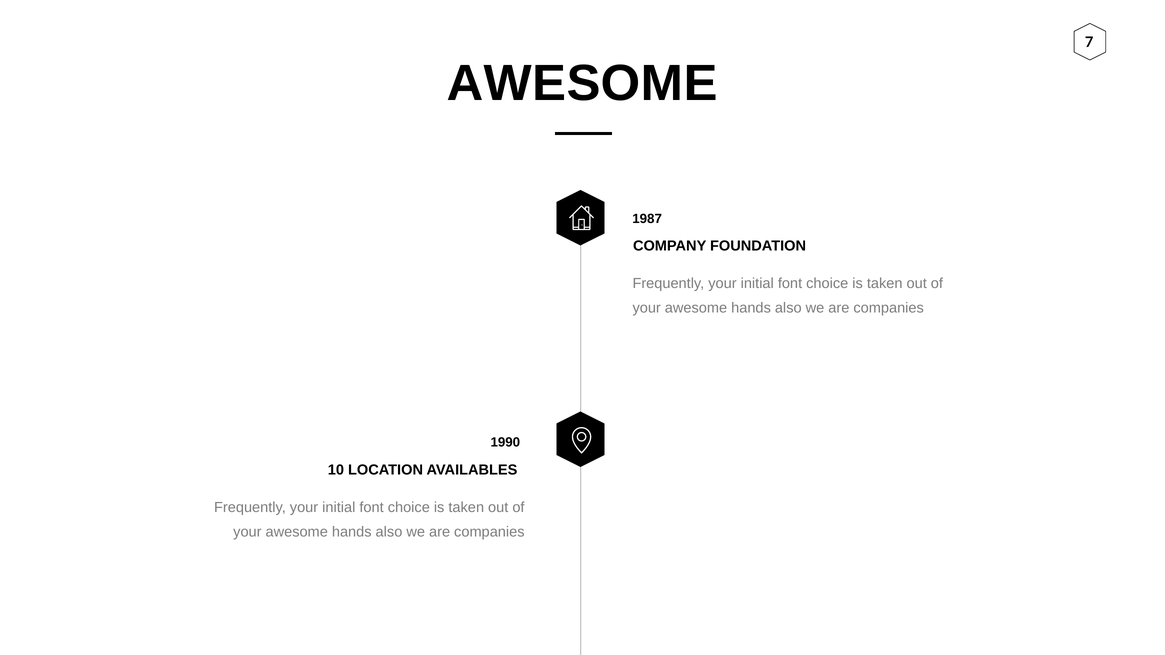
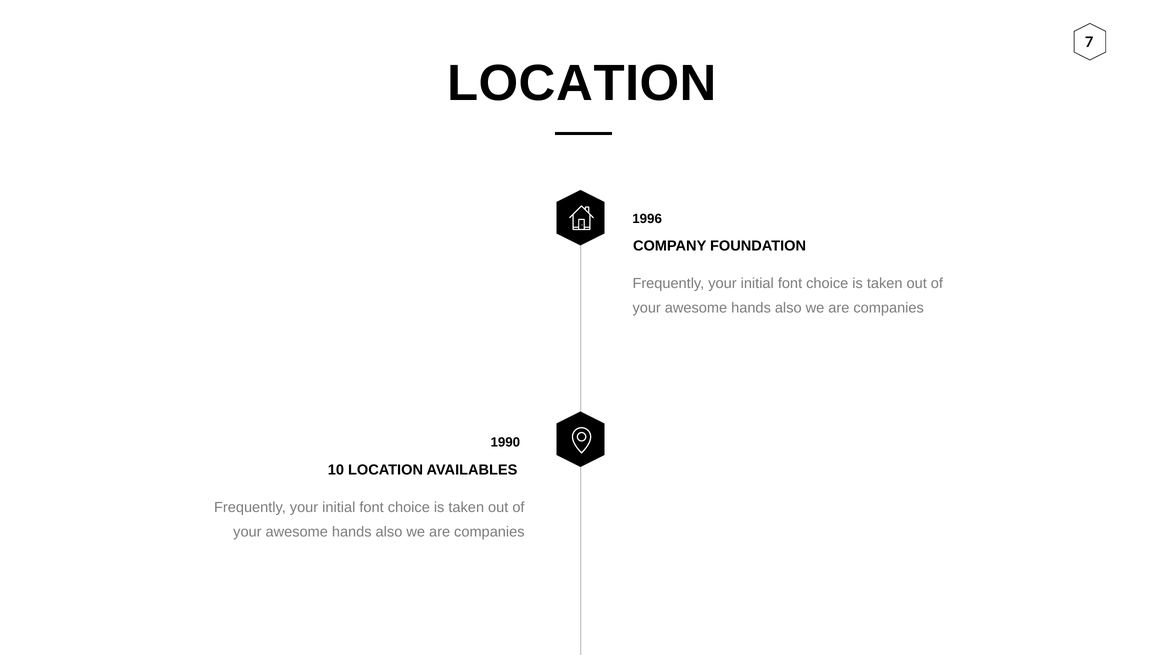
AWESOME at (582, 83): AWESOME -> LOCATION
1987: 1987 -> 1996
